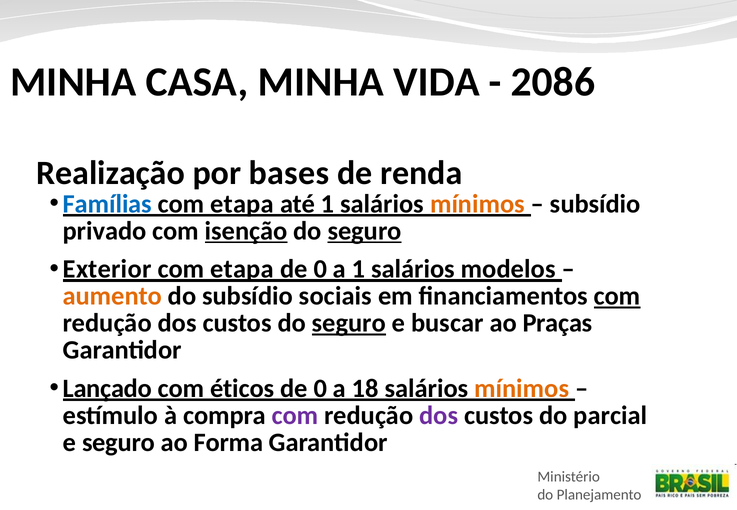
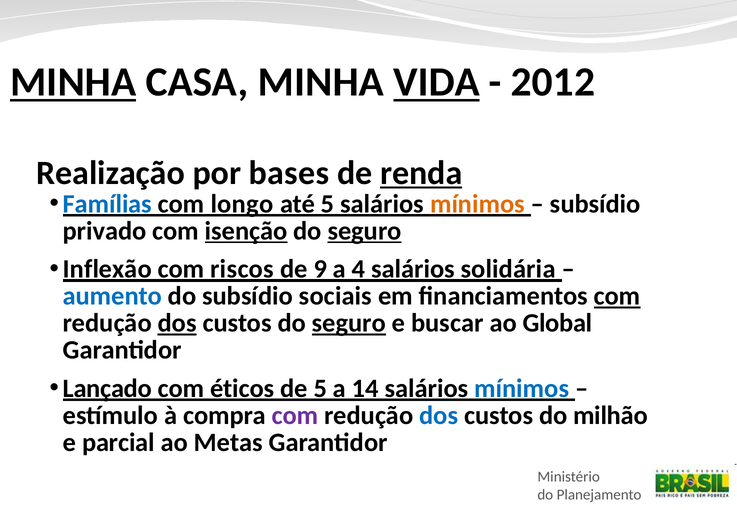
MINHA at (73, 82) underline: none -> present
VIDA underline: none -> present
2086: 2086 -> 2012
renda underline: none -> present
etapa at (242, 204): etapa -> longo
até 1: 1 -> 5
Exterior: Exterior -> Inflexão
etapa at (242, 269): etapa -> riscos
0 at (320, 269): 0 -> 9
a 1: 1 -> 4
modelos: modelos -> solidária
aumento colour: orange -> blue
dos at (177, 323) underline: none -> present
Praças: Praças -> Global
0 at (320, 389): 0 -> 5
18: 18 -> 14
mínimos at (522, 389) colour: orange -> blue
dos at (439, 416) colour: purple -> blue
parcial: parcial -> milhão
e seguro: seguro -> parcial
Forma: Forma -> Metas
